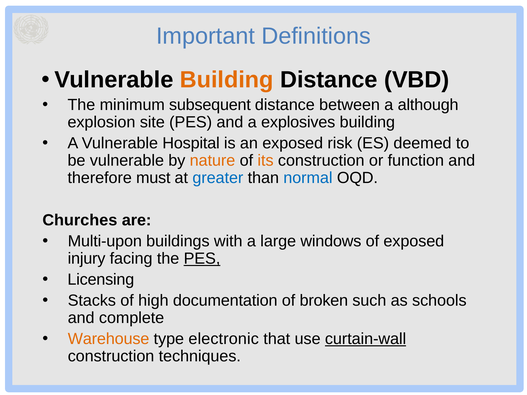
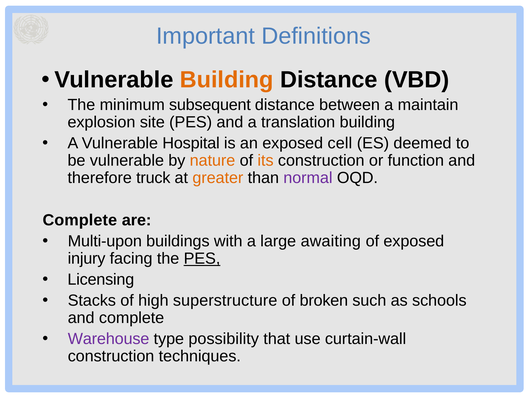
although: although -> maintain
explosives: explosives -> translation
risk: risk -> cell
must: must -> truck
greater colour: blue -> orange
normal colour: blue -> purple
Churches at (80, 220): Churches -> Complete
windows: windows -> awaiting
documentation: documentation -> superstructure
Warehouse colour: orange -> purple
electronic: electronic -> possibility
curtain-wall underline: present -> none
